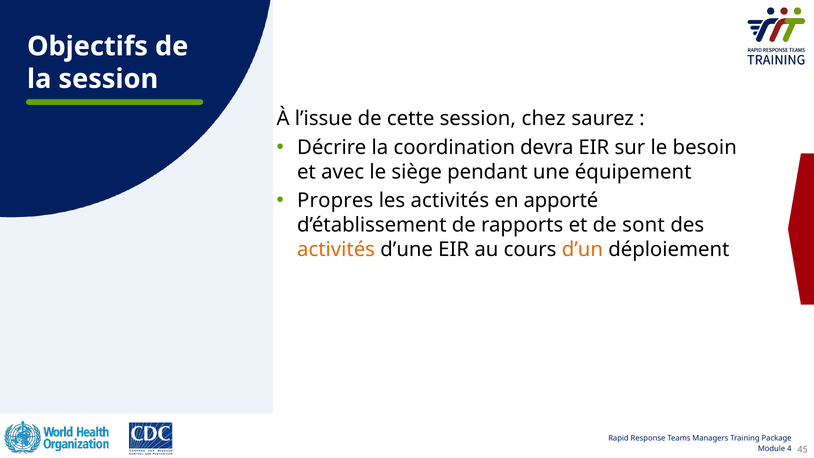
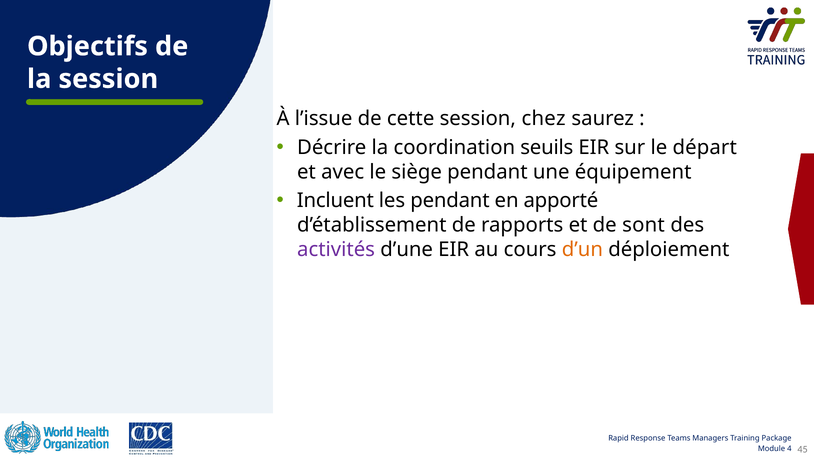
devra: devra -> seuils
besoin: besoin -> départ
Propres: Propres -> Incluent
les activités: activités -> pendant
activités at (336, 249) colour: orange -> purple
